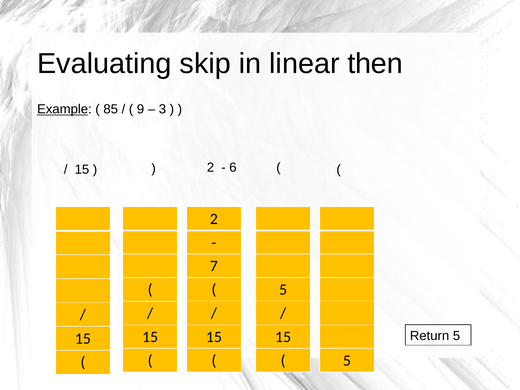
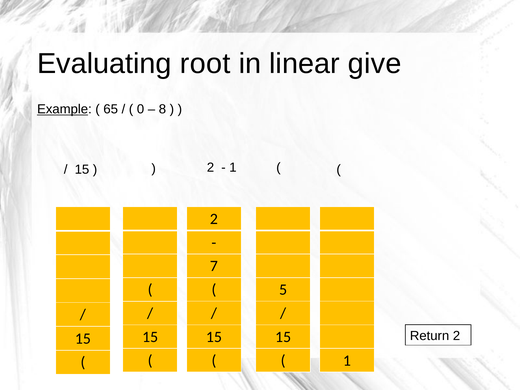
skip: skip -> root
then: then -> give
85: 85 -> 65
9: 9 -> 0
3: 3 -> 8
6 at (233, 168): 6 -> 1
Return 5: 5 -> 2
5 at (347, 360): 5 -> 1
